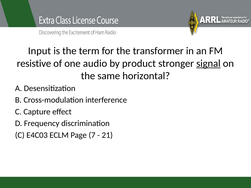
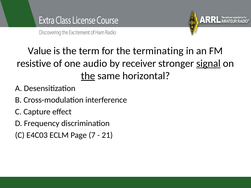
Input: Input -> Value
transformer: transformer -> terminating
product: product -> receiver
the at (88, 76) underline: none -> present
